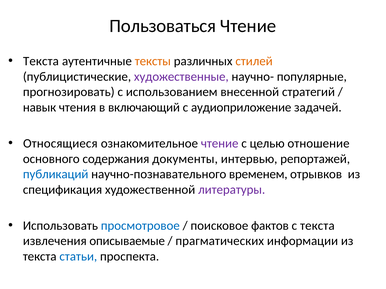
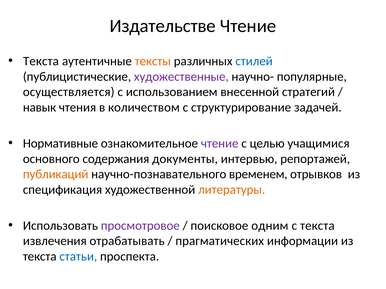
Пользоваться: Пользоваться -> Издательстве
стилей colour: orange -> blue
прогнозировать: прогнозировать -> осуществляется
включающий: включающий -> количеством
аудиоприложение: аудиоприложение -> структурирование
Относящиеся: Относящиеся -> Нормативные
отношение: отношение -> учащимися
публикаций colour: blue -> orange
литературы colour: purple -> orange
просмотровое colour: blue -> purple
фактов: фактов -> одним
описываемые: описываемые -> отрабатывать
